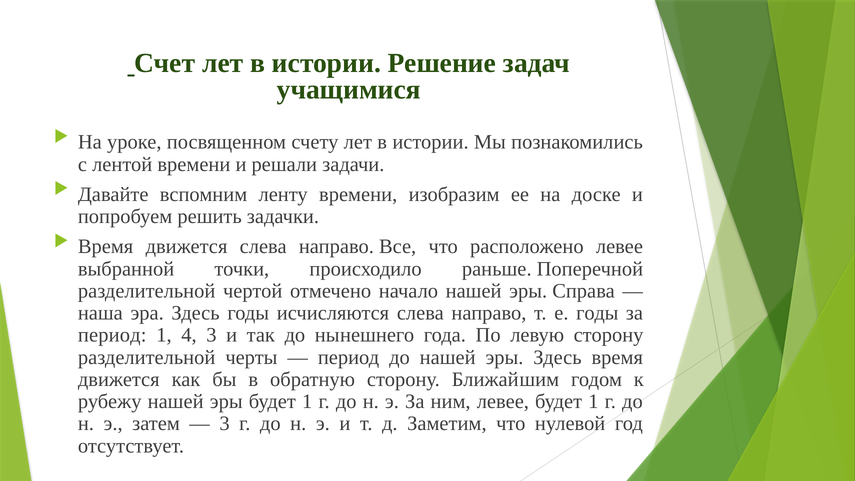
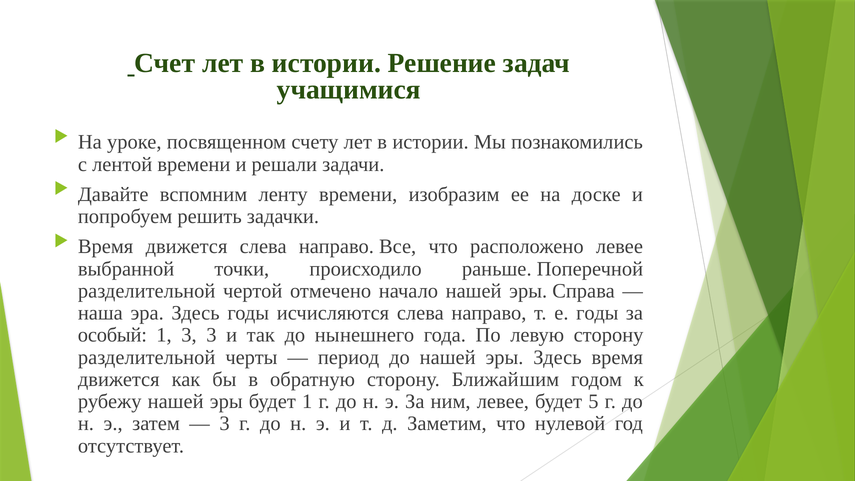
период at (112, 335): период -> особый
1 4: 4 -> 3
левее будет 1: 1 -> 5
